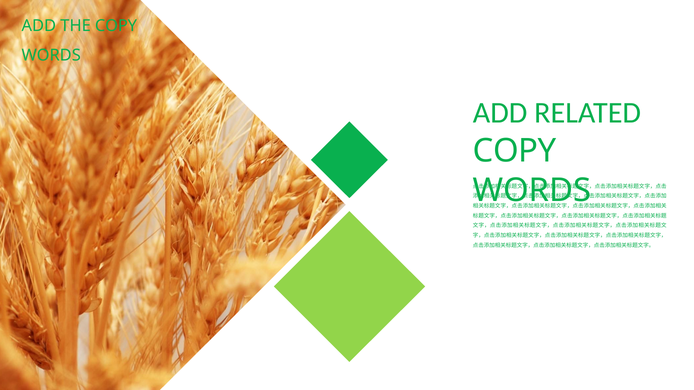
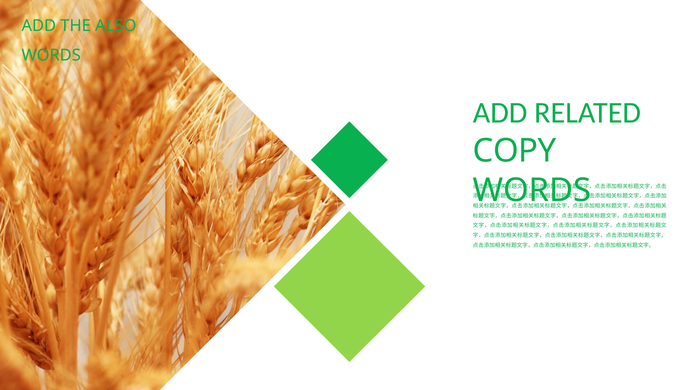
THE COPY: COPY -> ALSO
